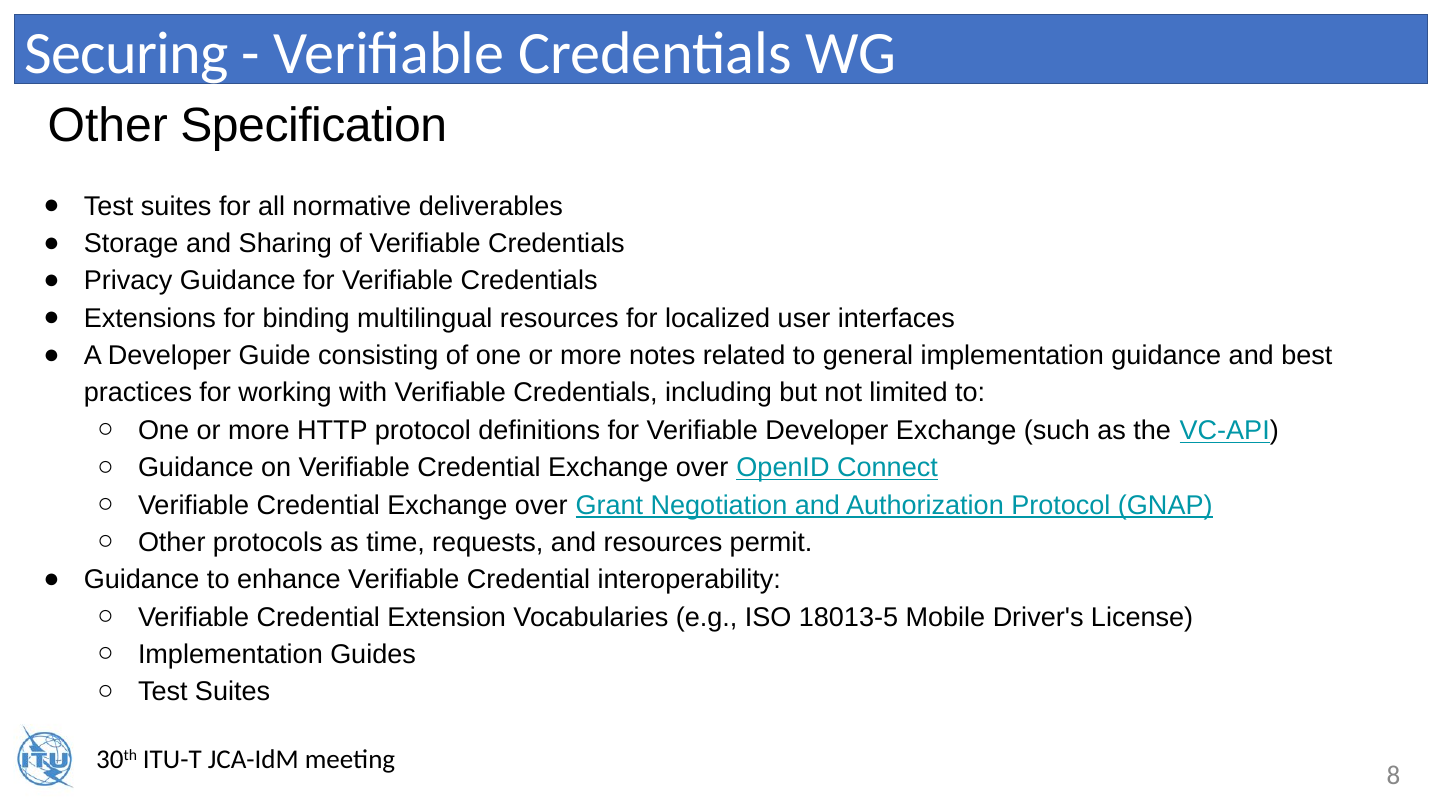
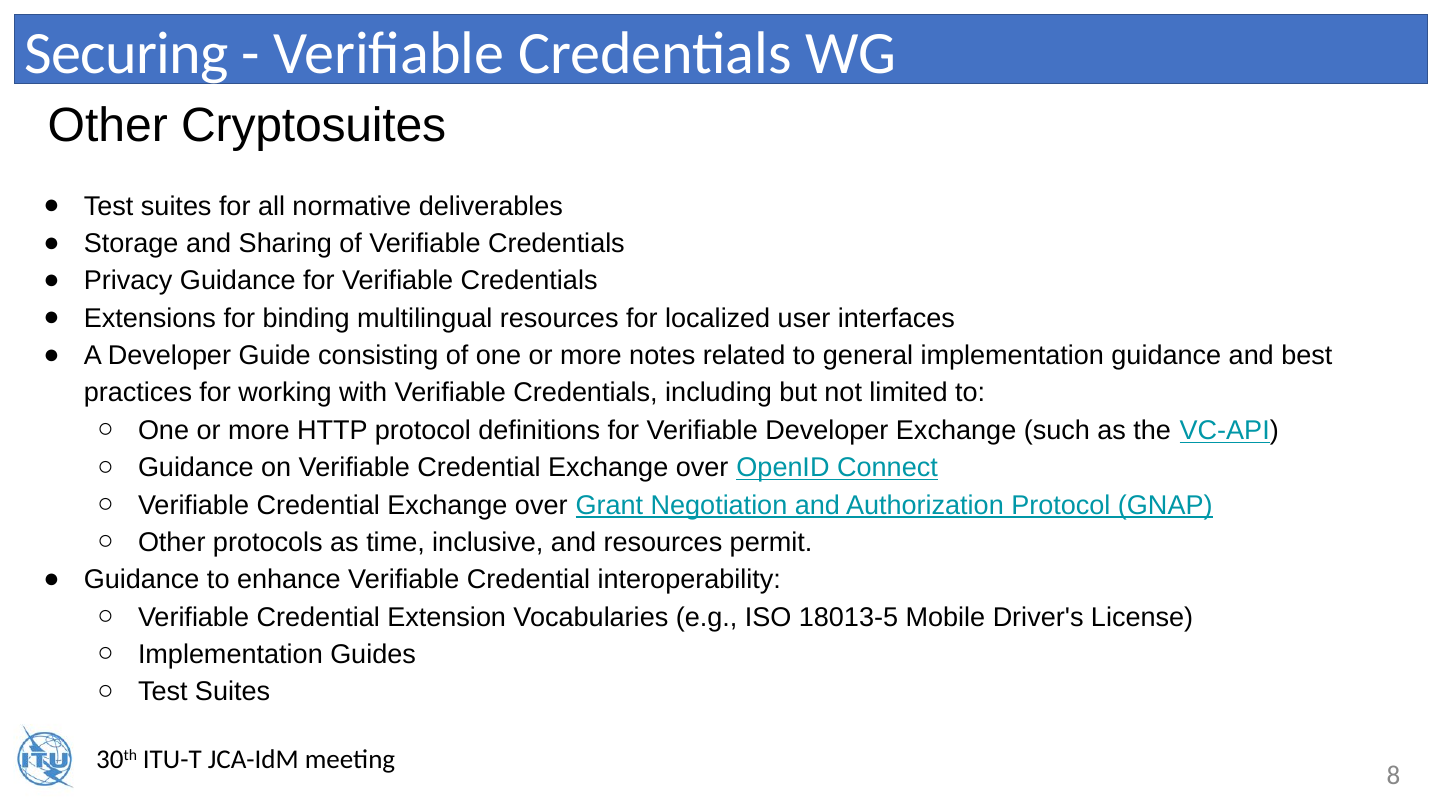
Specification: Specification -> Cryptosuites
requests: requests -> inclusive
